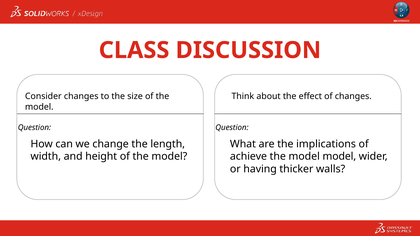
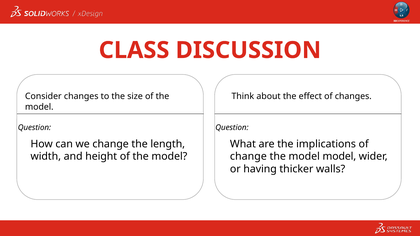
achieve at (248, 157): achieve -> change
